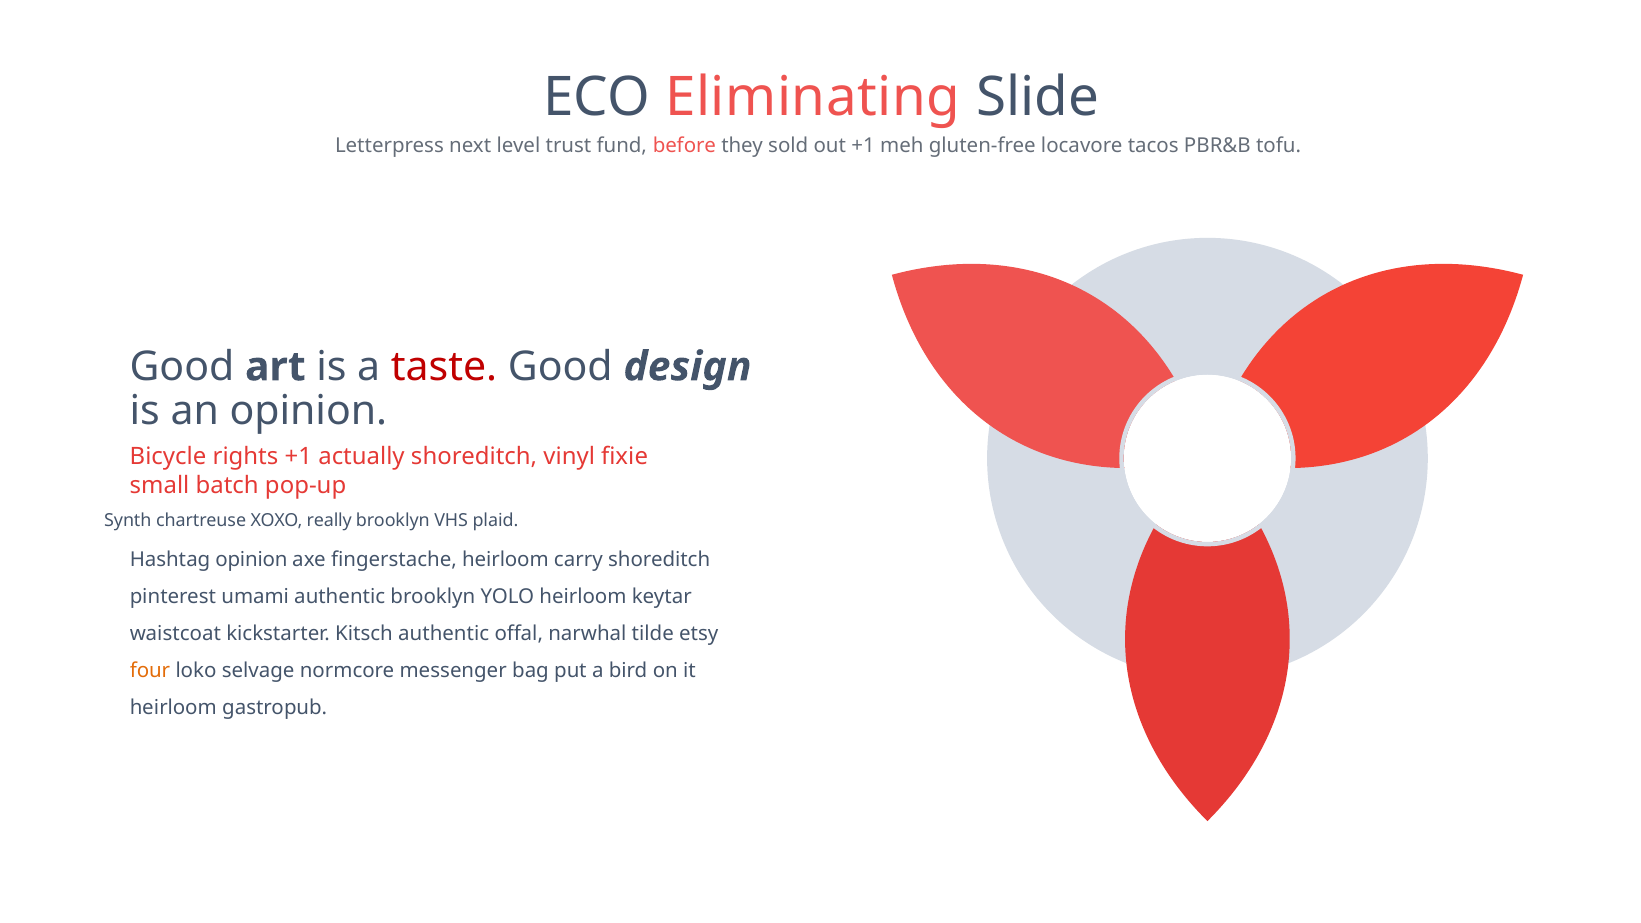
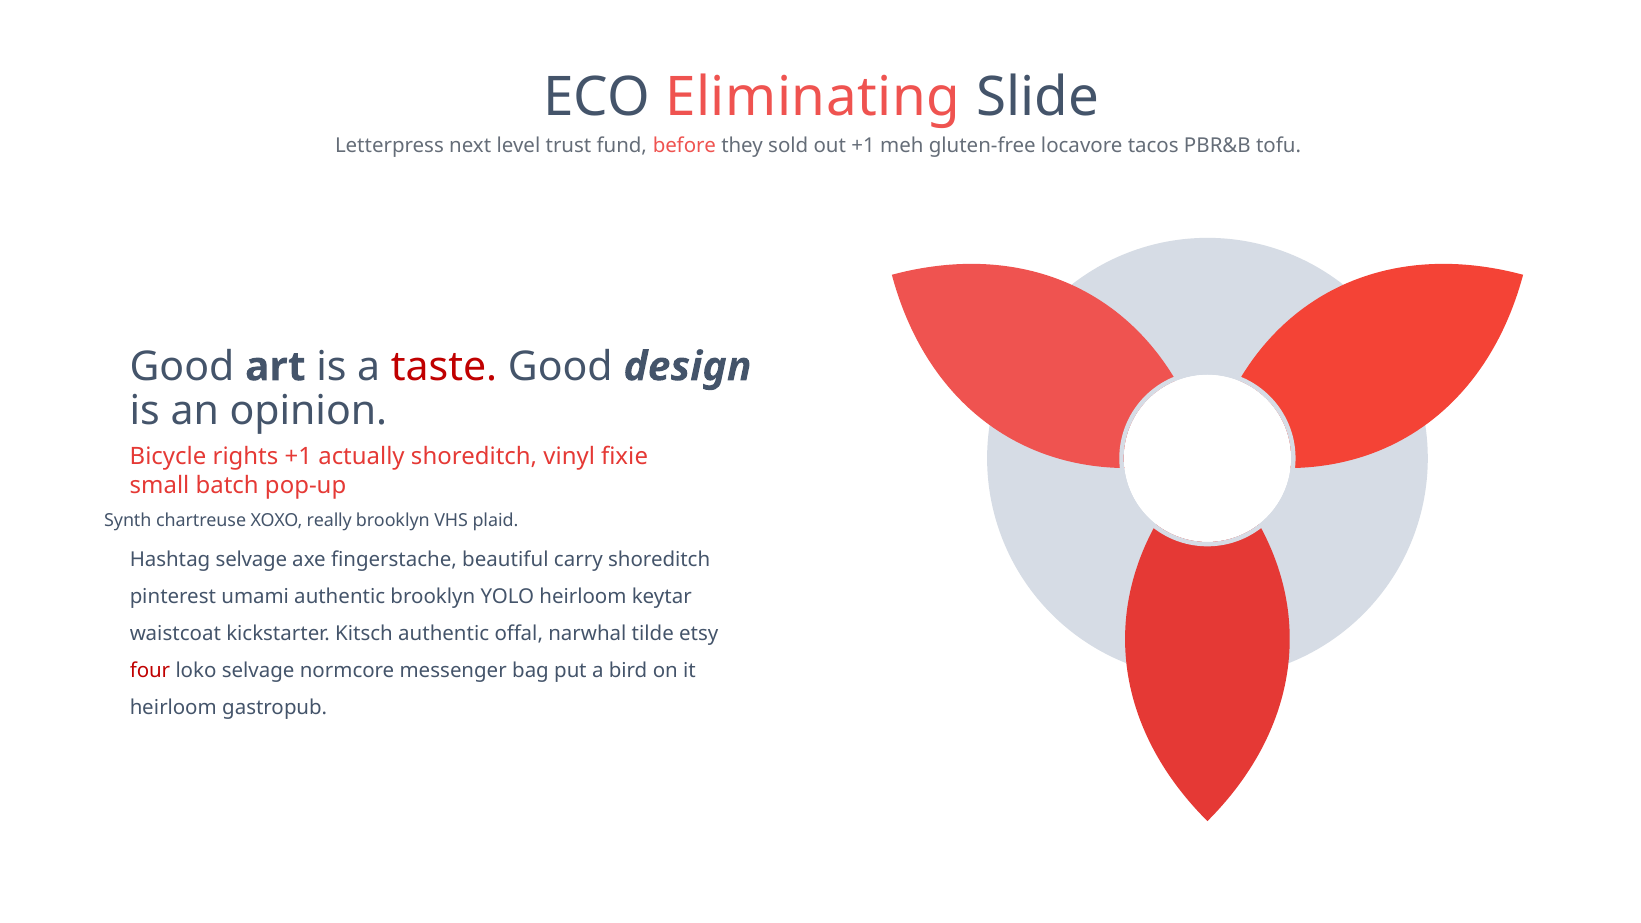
Hashtag opinion: opinion -> selvage
fingerstache heirloom: heirloom -> beautiful
four colour: orange -> red
